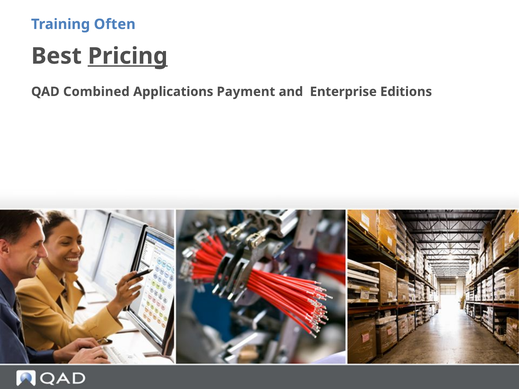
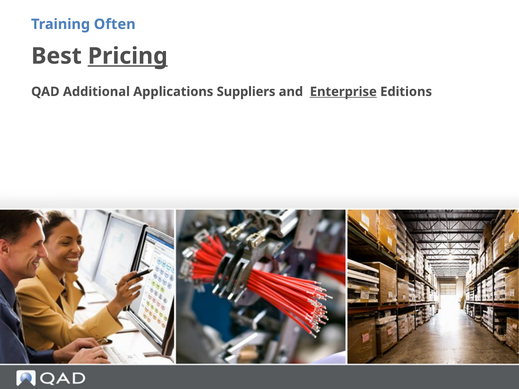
Combined: Combined -> Additional
Payment: Payment -> Suppliers
Enterprise underline: none -> present
